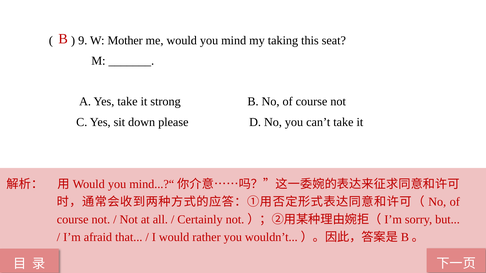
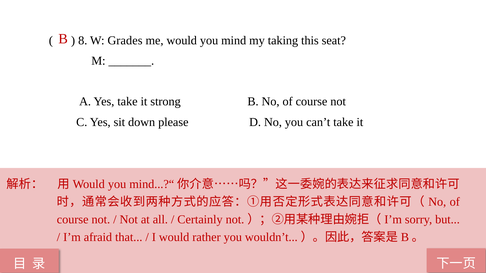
9: 9 -> 8
Mother: Mother -> Grades
